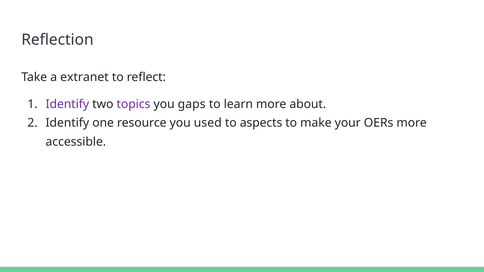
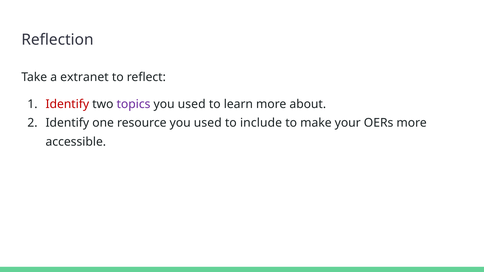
Identify at (67, 104) colour: purple -> red
gaps at (192, 104): gaps -> used
aspects: aspects -> include
